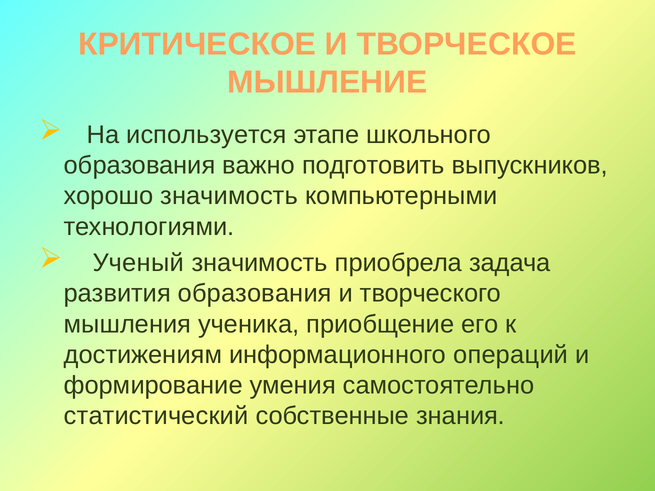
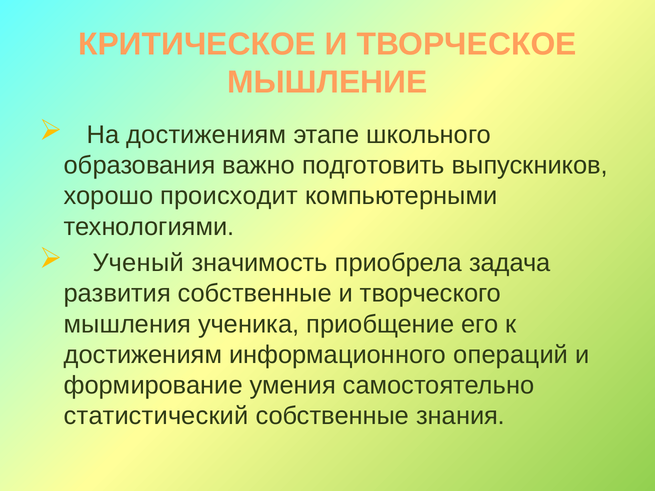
На используется: используется -> достижениям
хорошо значимость: значимость -> происходит
развития образования: образования -> собственные
